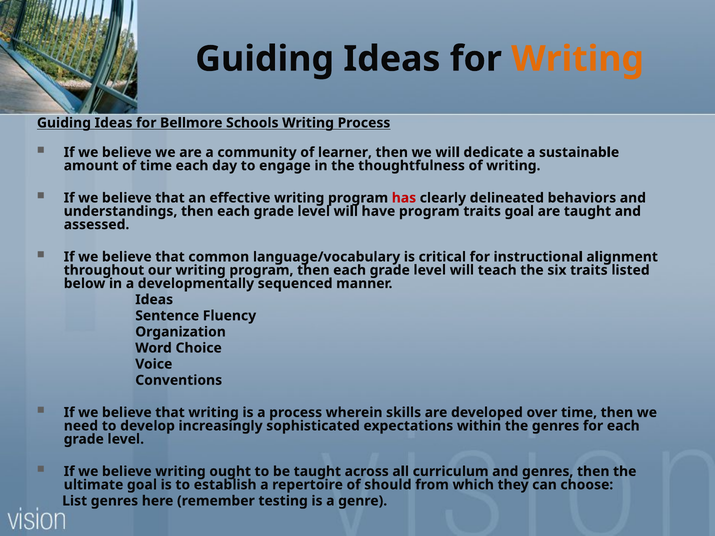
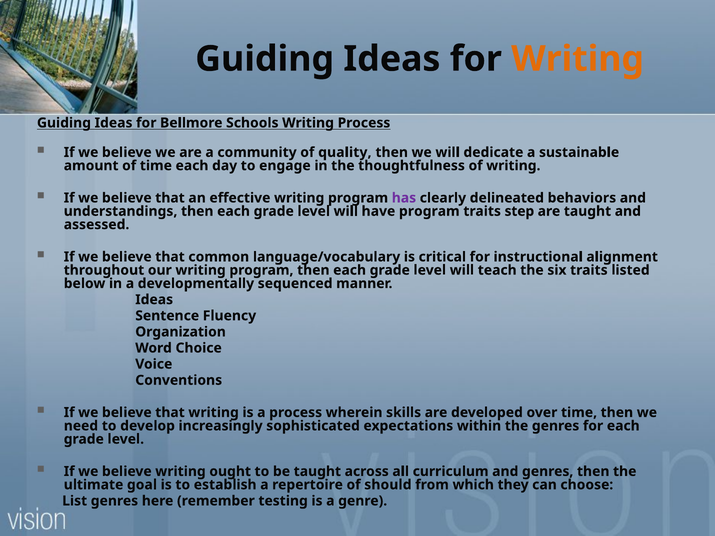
learner: learner -> quality
has colour: red -> purple
traits goal: goal -> step
